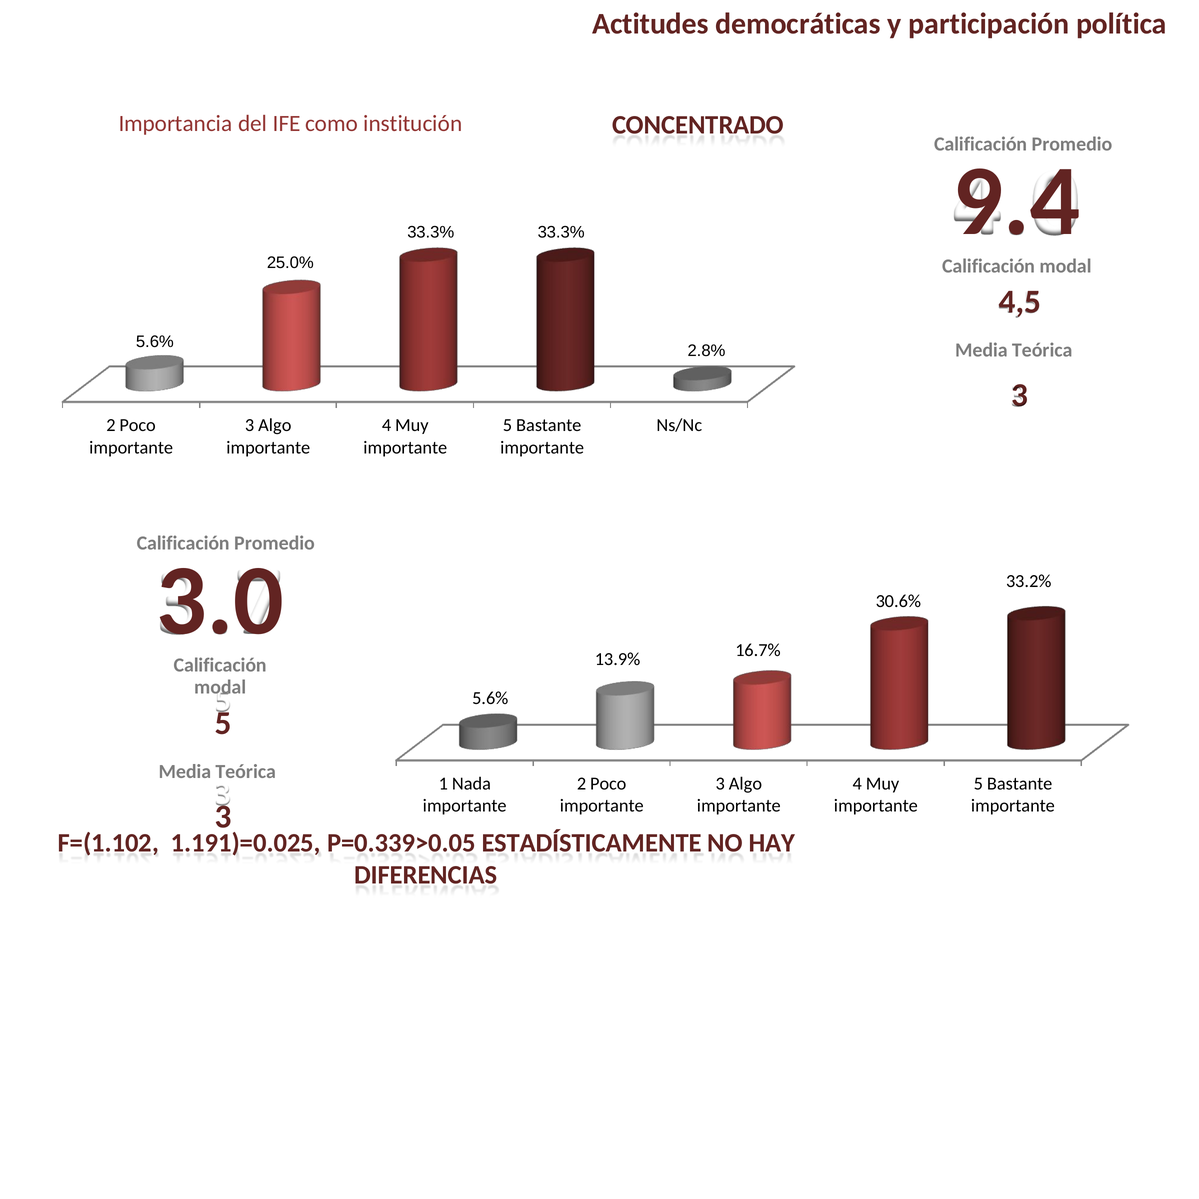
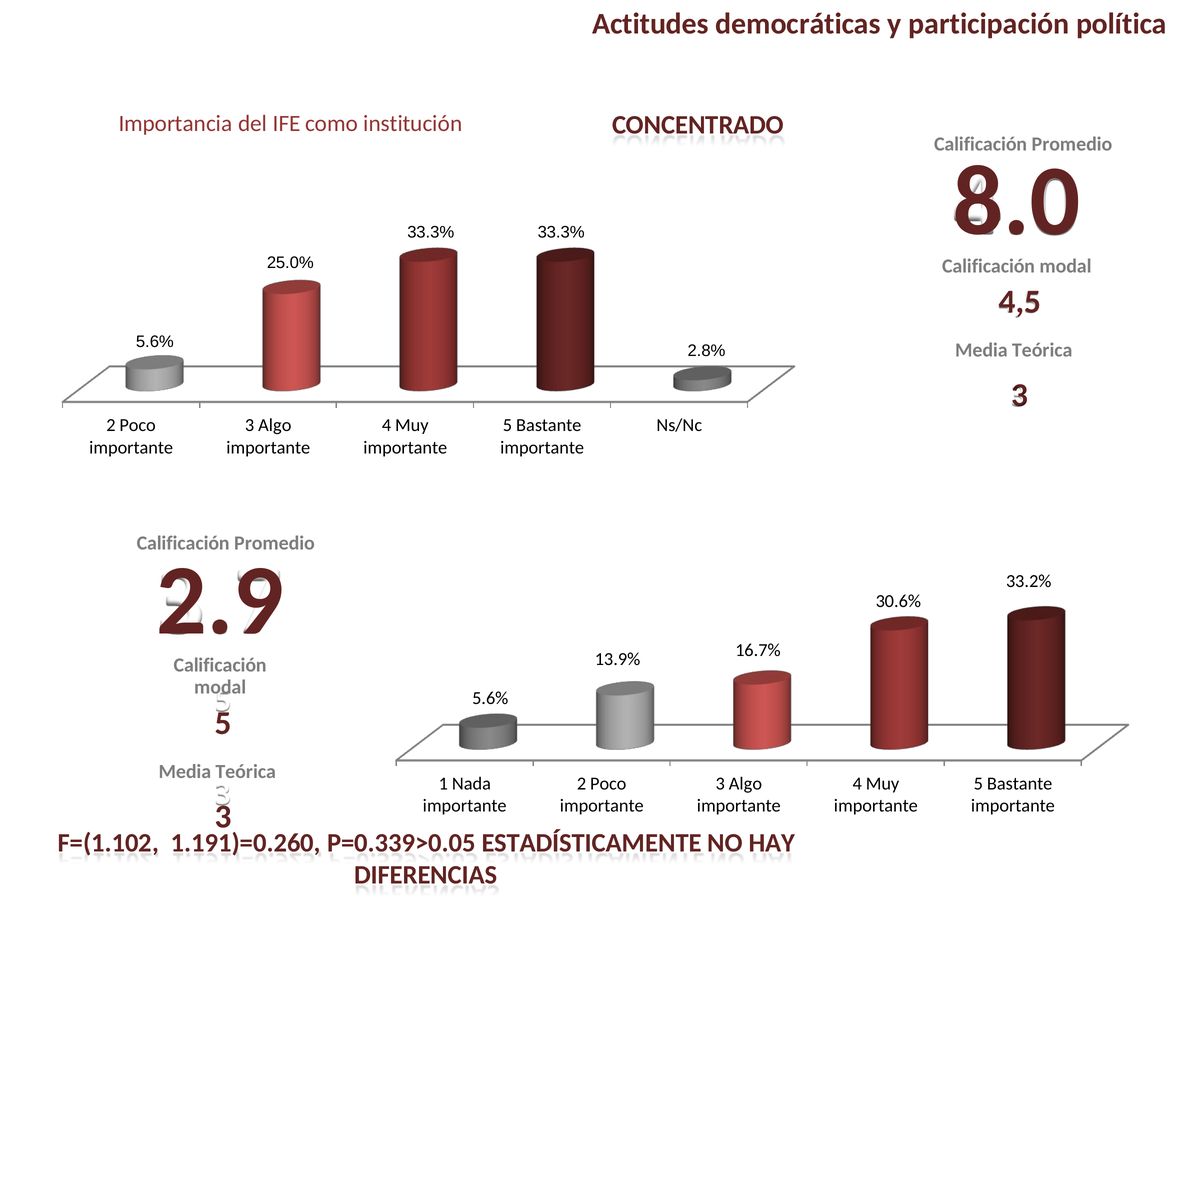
9.4: 9.4 -> 8.0
3.0: 3.0 -> 2.9
1.191)=0.025: 1.191)=0.025 -> 1.191)=0.260
